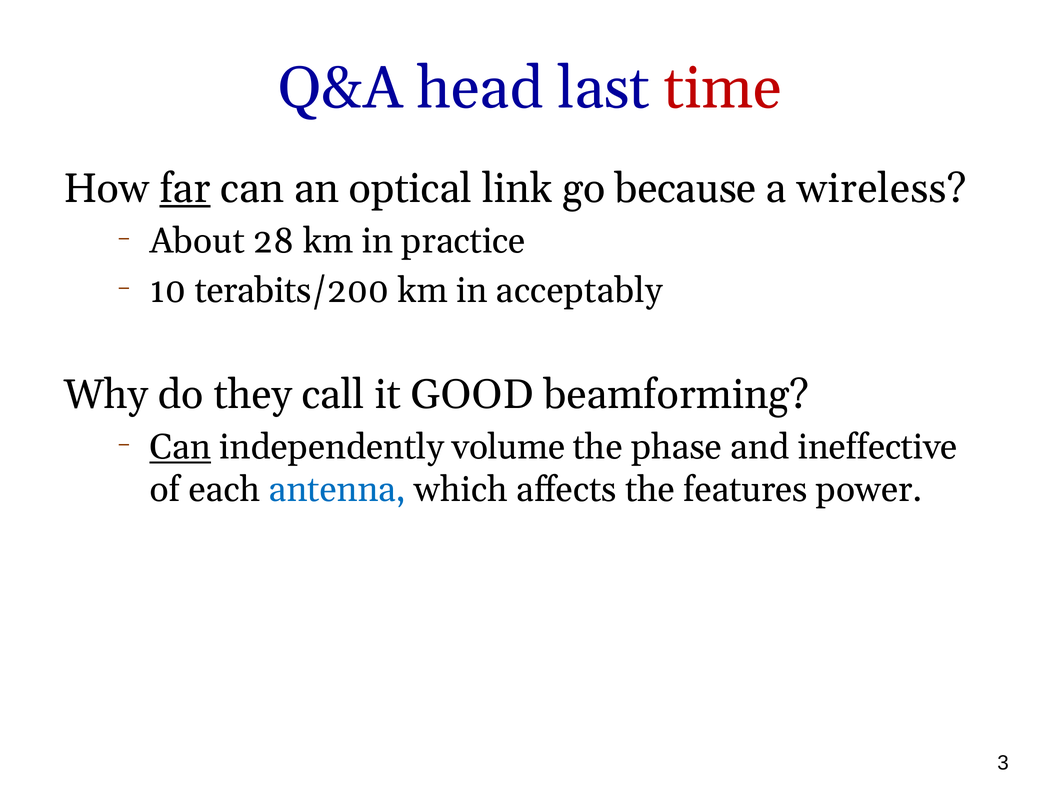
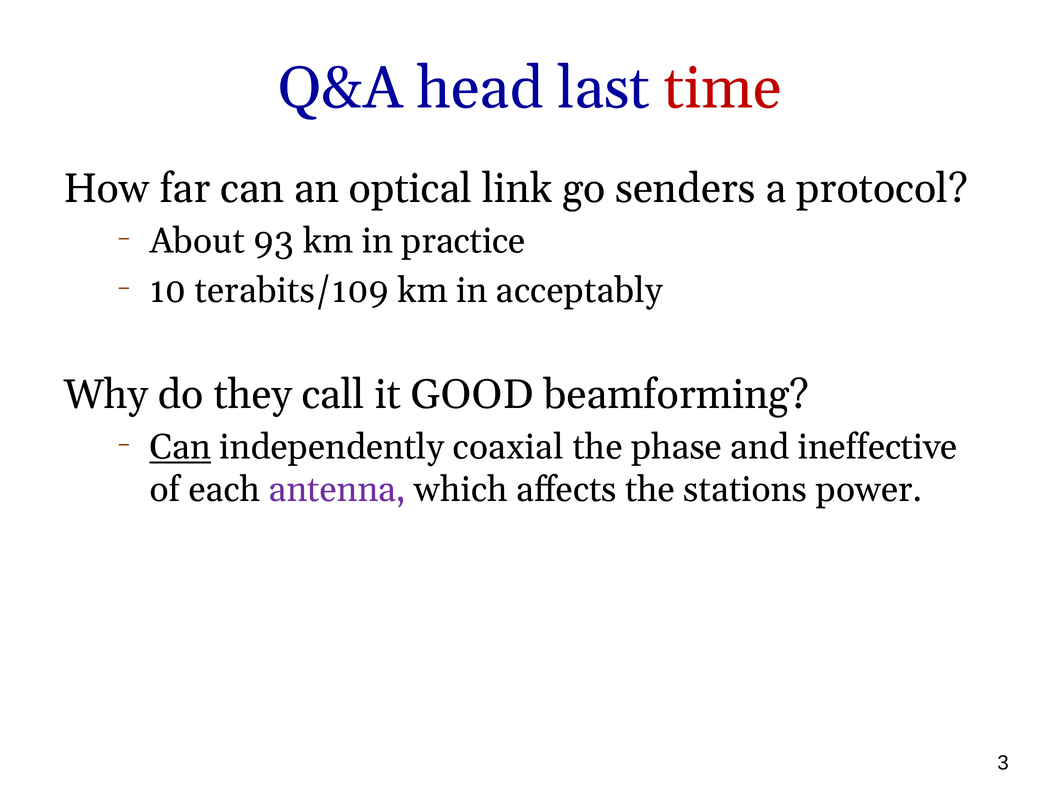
far underline: present -> none
because: because -> senders
wireless: wireless -> protocol
28: 28 -> 93
terabits/200: terabits/200 -> terabits/109
volume: volume -> coaxial
antenna colour: blue -> purple
features: features -> stations
